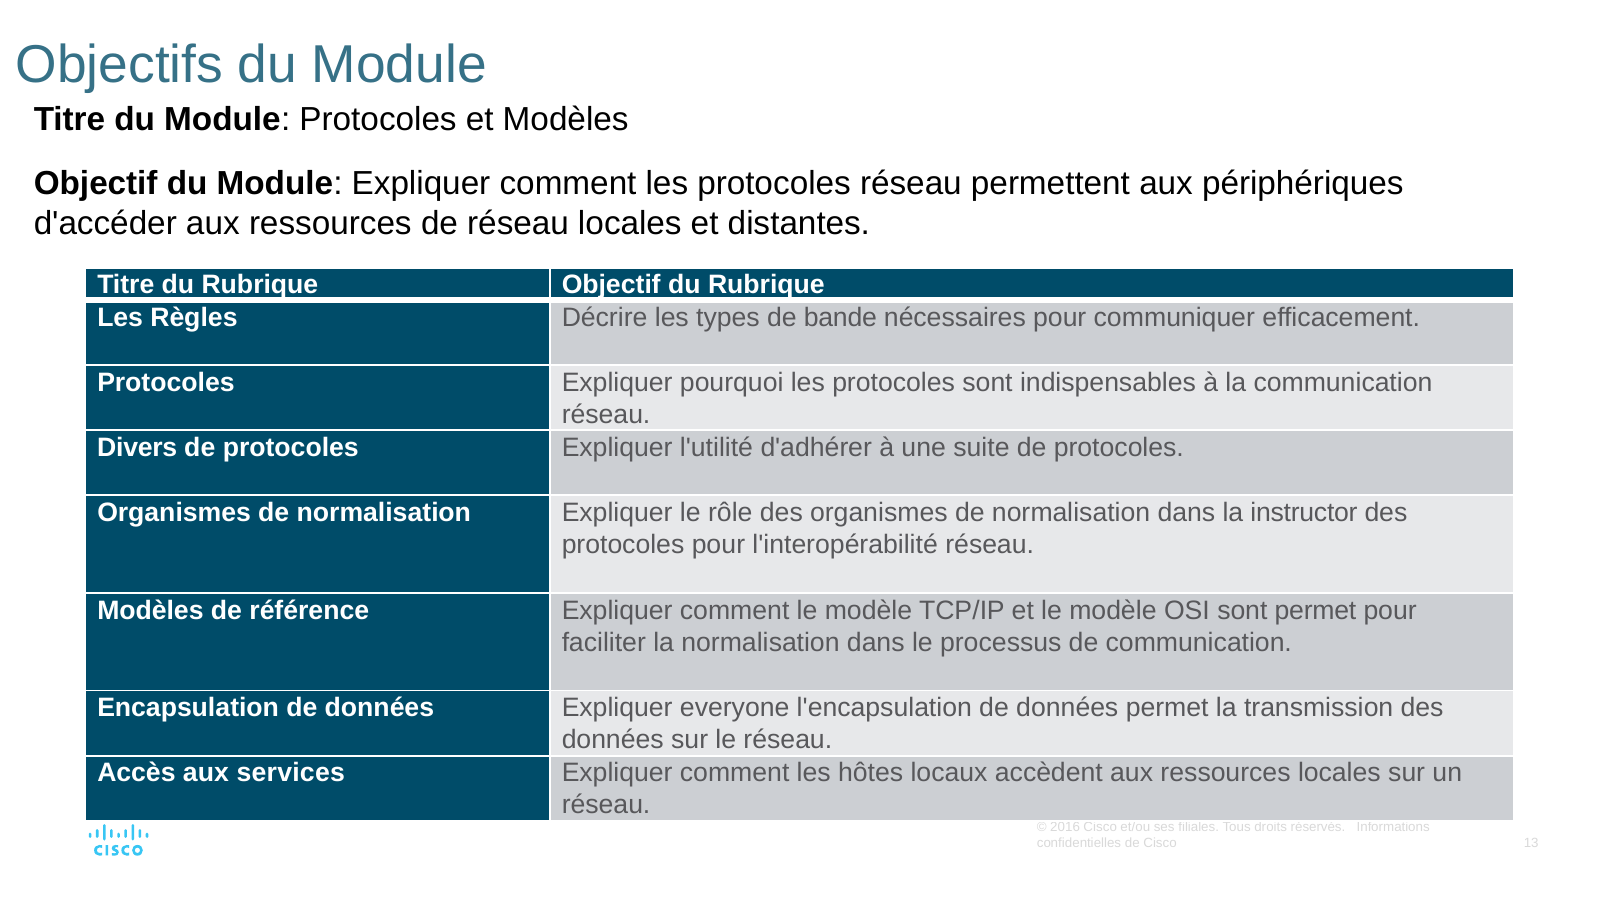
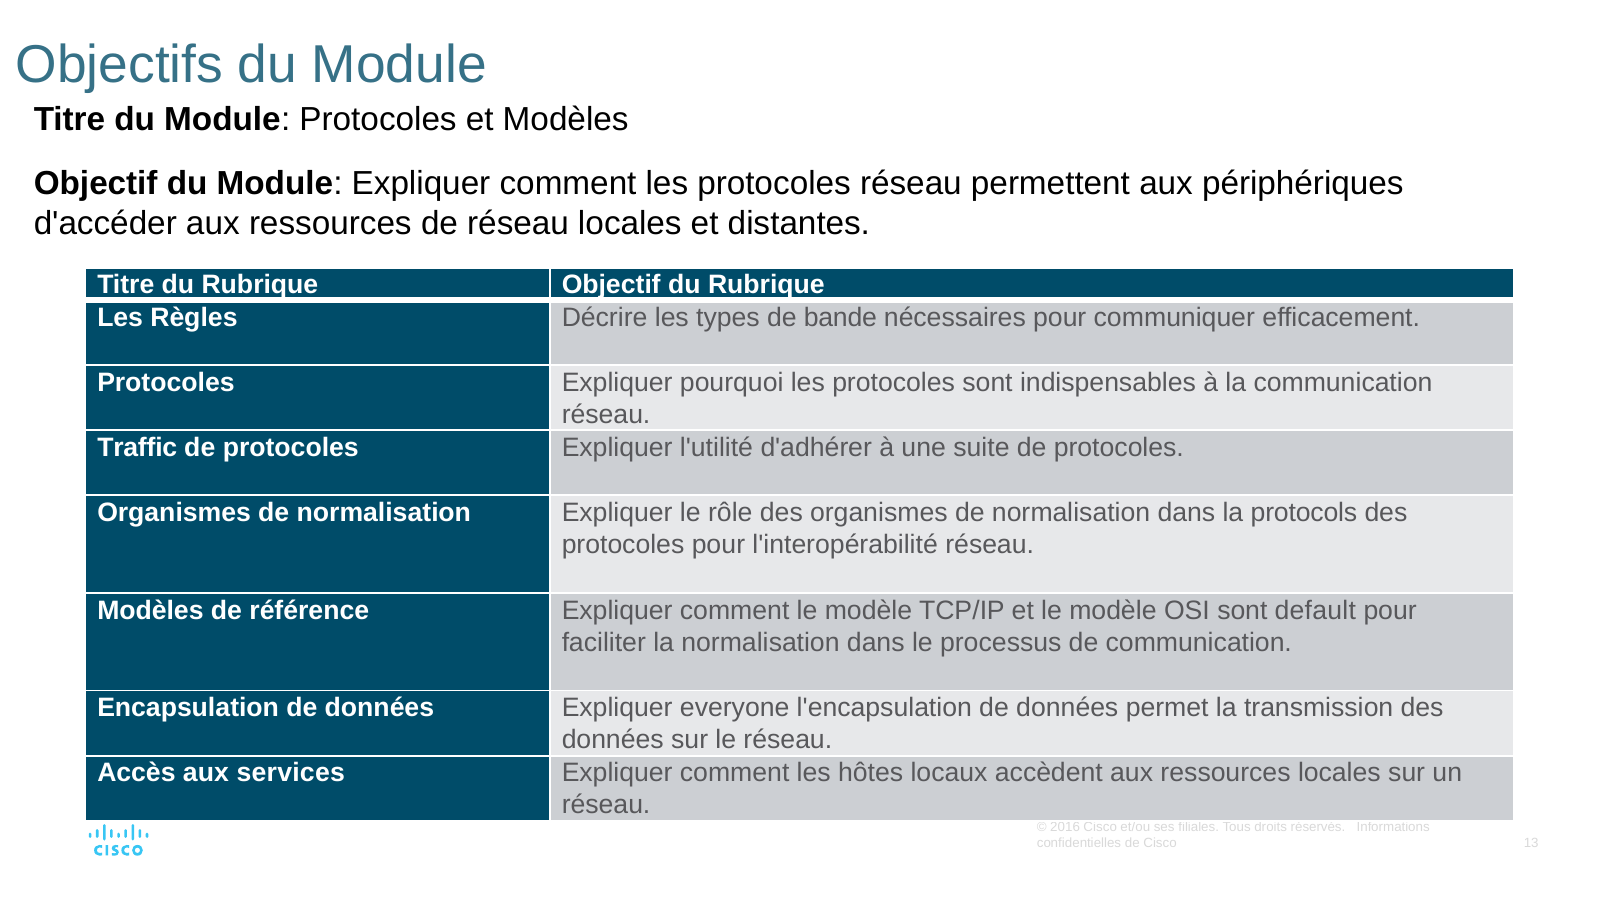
Divers: Divers -> Traffic
instructor: instructor -> protocols
sont permet: permet -> default
